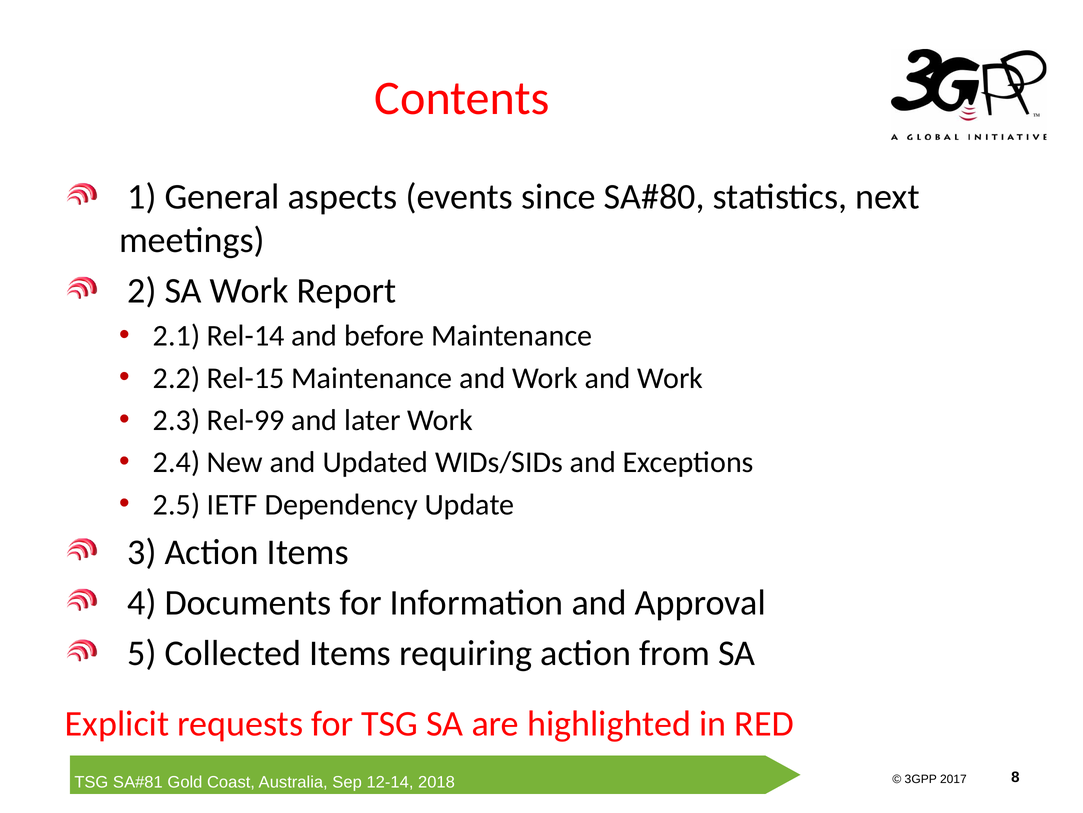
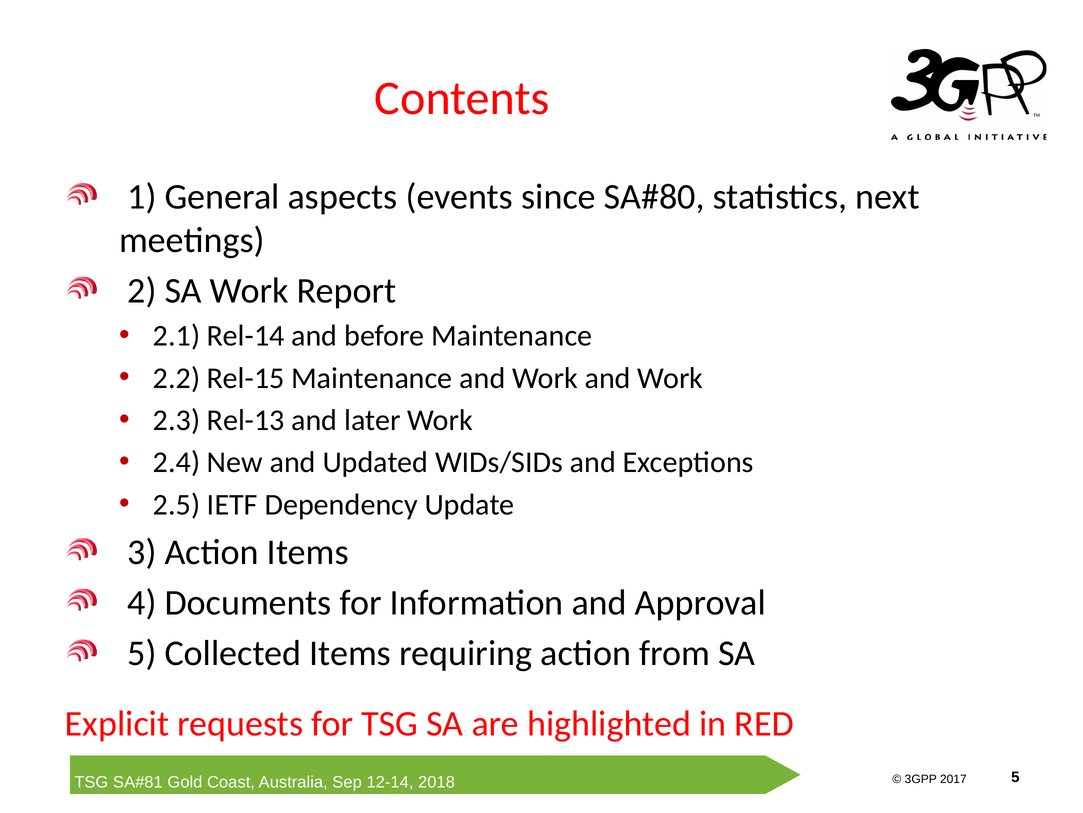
Rel-99: Rel-99 -> Rel-13
8 at (1015, 777): 8 -> 5
